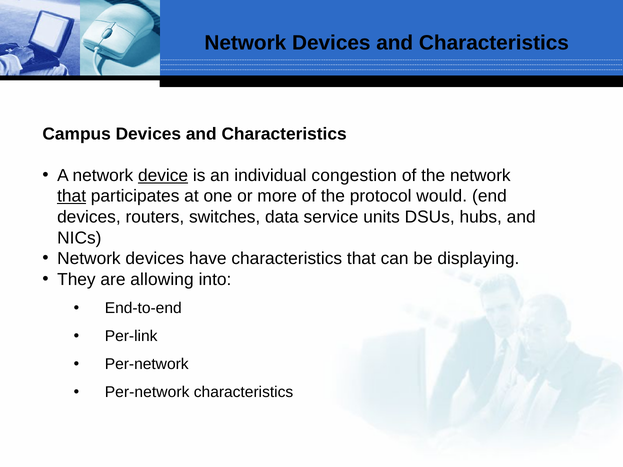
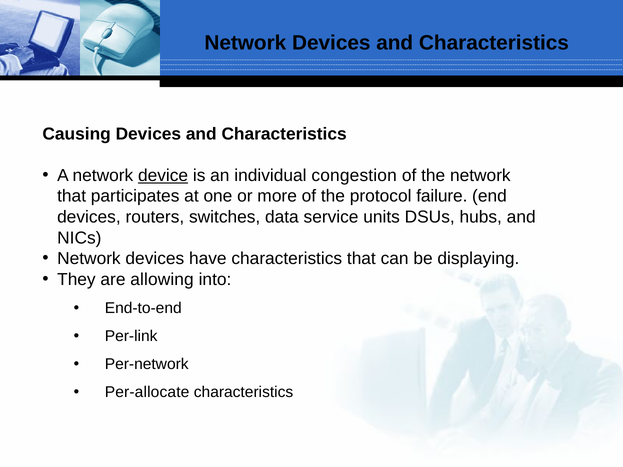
Campus: Campus -> Causing
that at (72, 196) underline: present -> none
would: would -> failure
Per-network at (147, 393): Per-network -> Per-allocate
